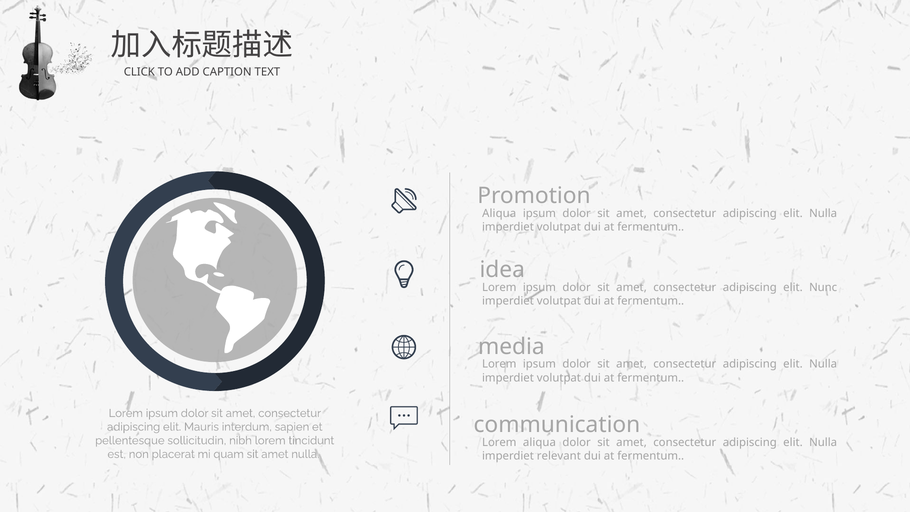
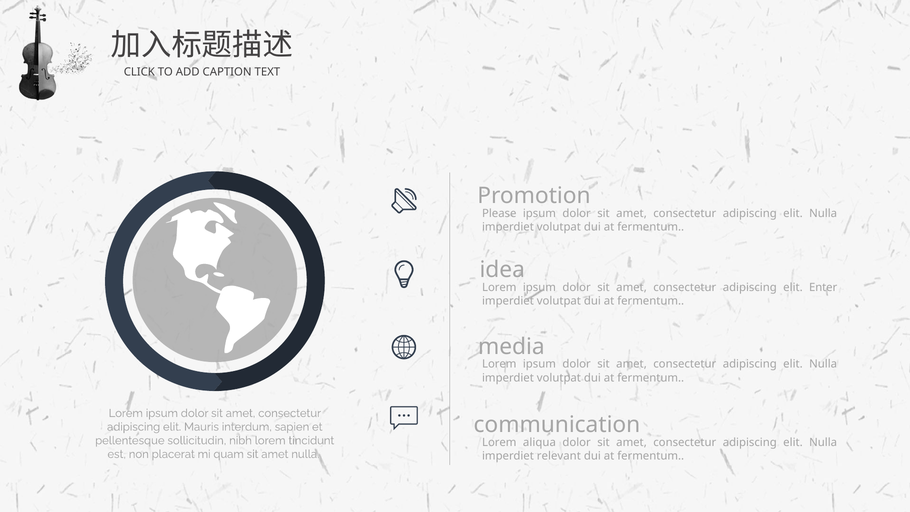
Aliqua at (499, 213): Aliqua -> Please
Nunc: Nunc -> Enter
